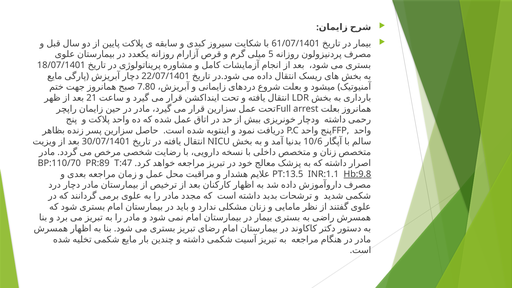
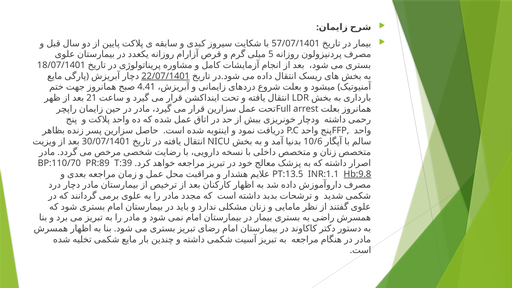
61/07/1401: 61/07/1401 -> 57/07/1401
22/07/1401 underline: none -> present
7.80: 7.80 -> 4.41
T:47: T:47 -> T:39
